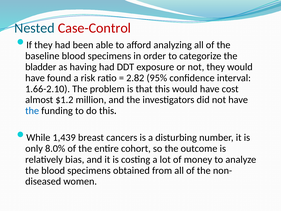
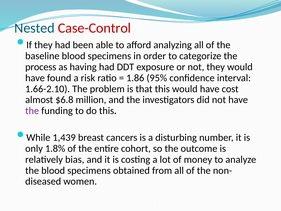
bladder: bladder -> process
2.82: 2.82 -> 1.86
$1.2: $1.2 -> $6.8
the at (32, 111) colour: blue -> purple
8.0%: 8.0% -> 1.8%
